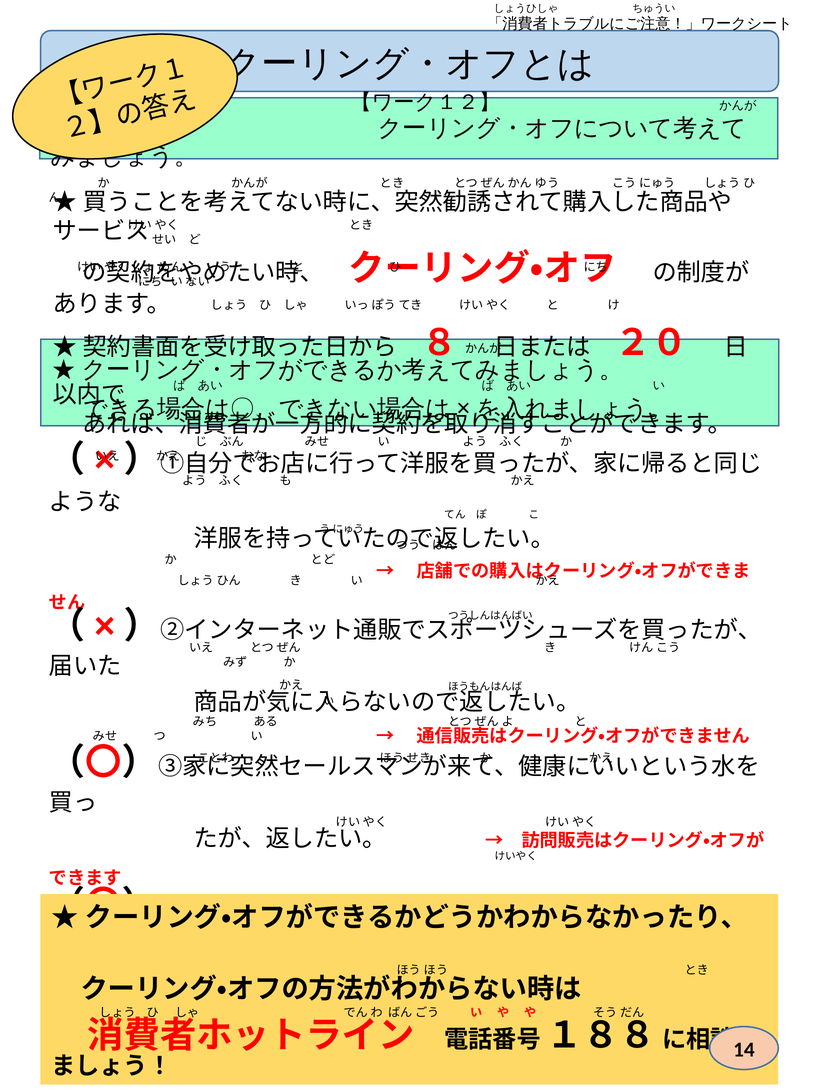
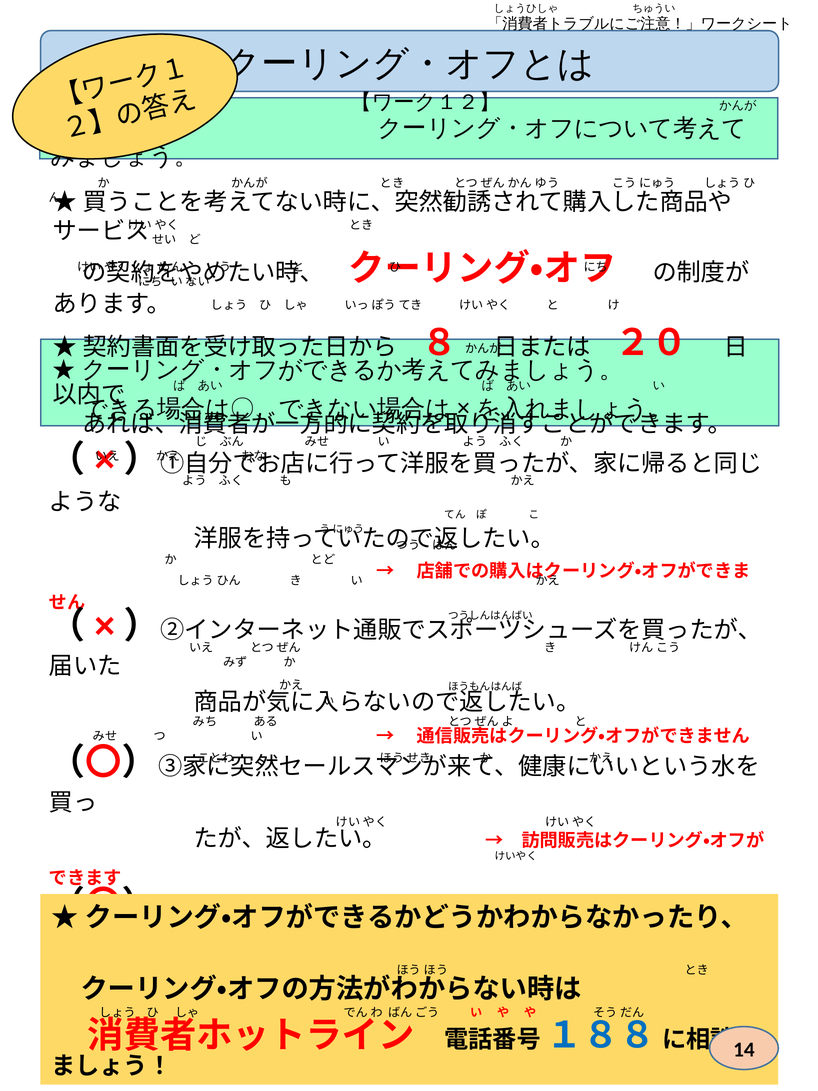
１８８ colour: black -> blue
